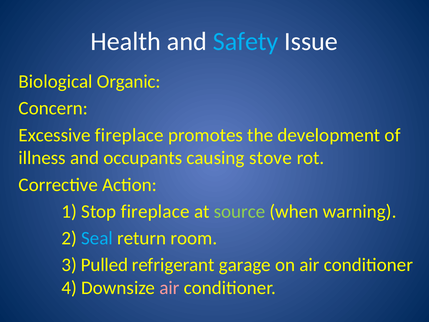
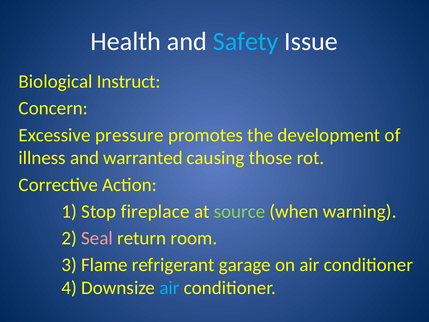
Organic: Organic -> Instruct
Excessive fireplace: fireplace -> pressure
occupants: occupants -> warranted
stove: stove -> those
Seal colour: light blue -> pink
Pulled: Pulled -> Flame
air at (169, 288) colour: pink -> light blue
